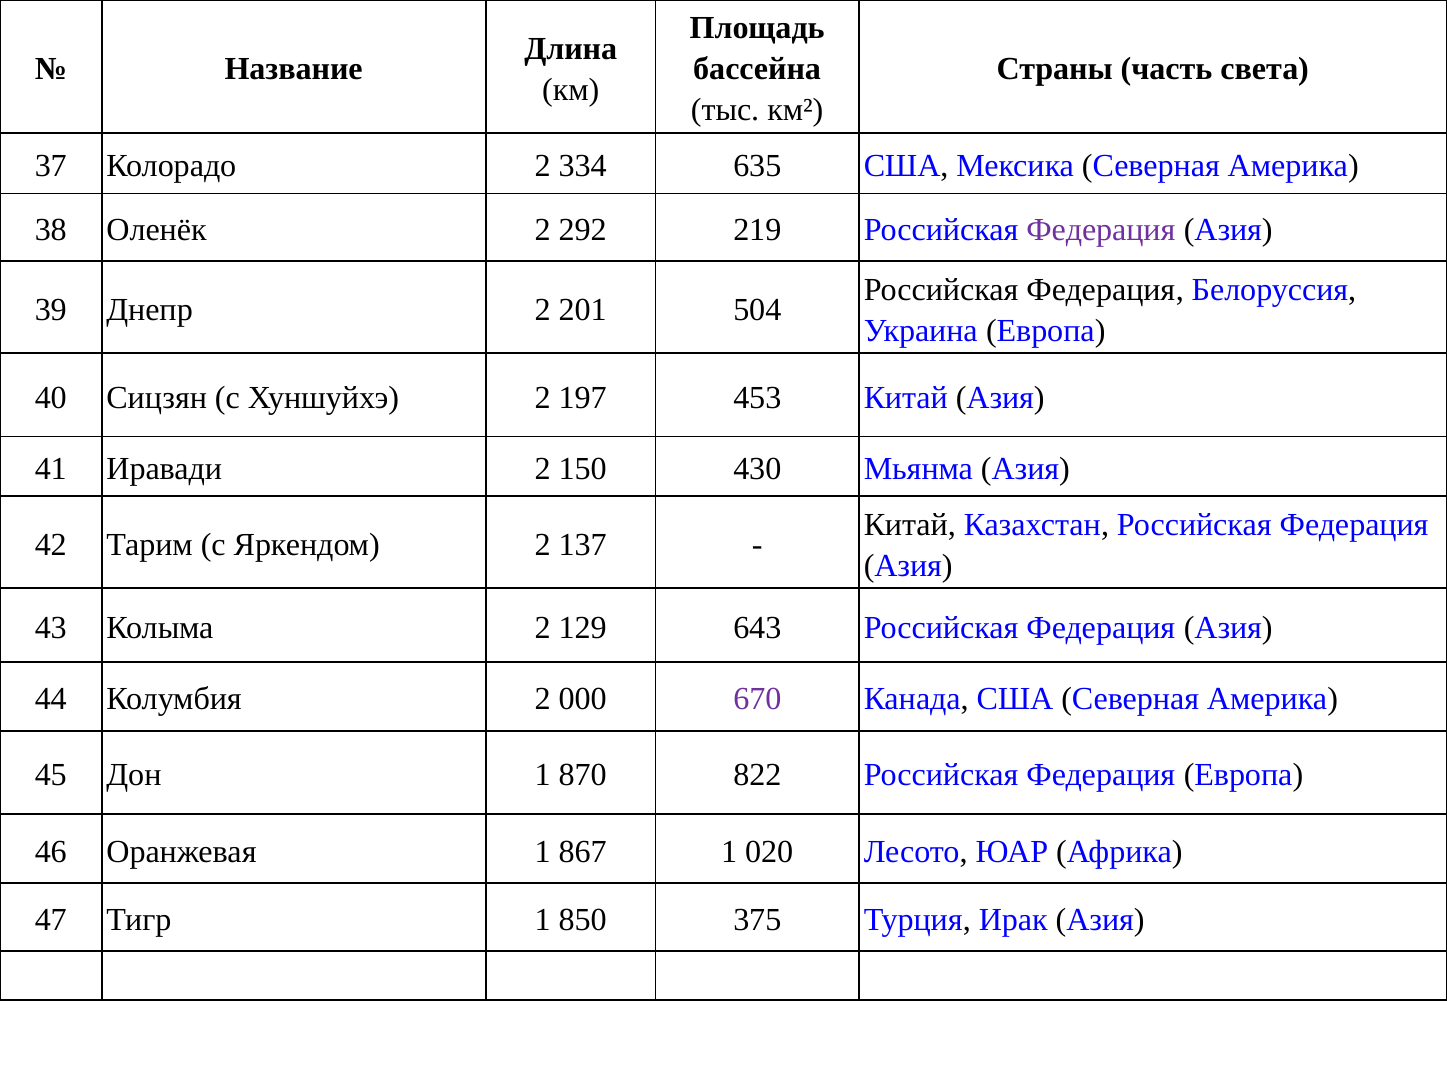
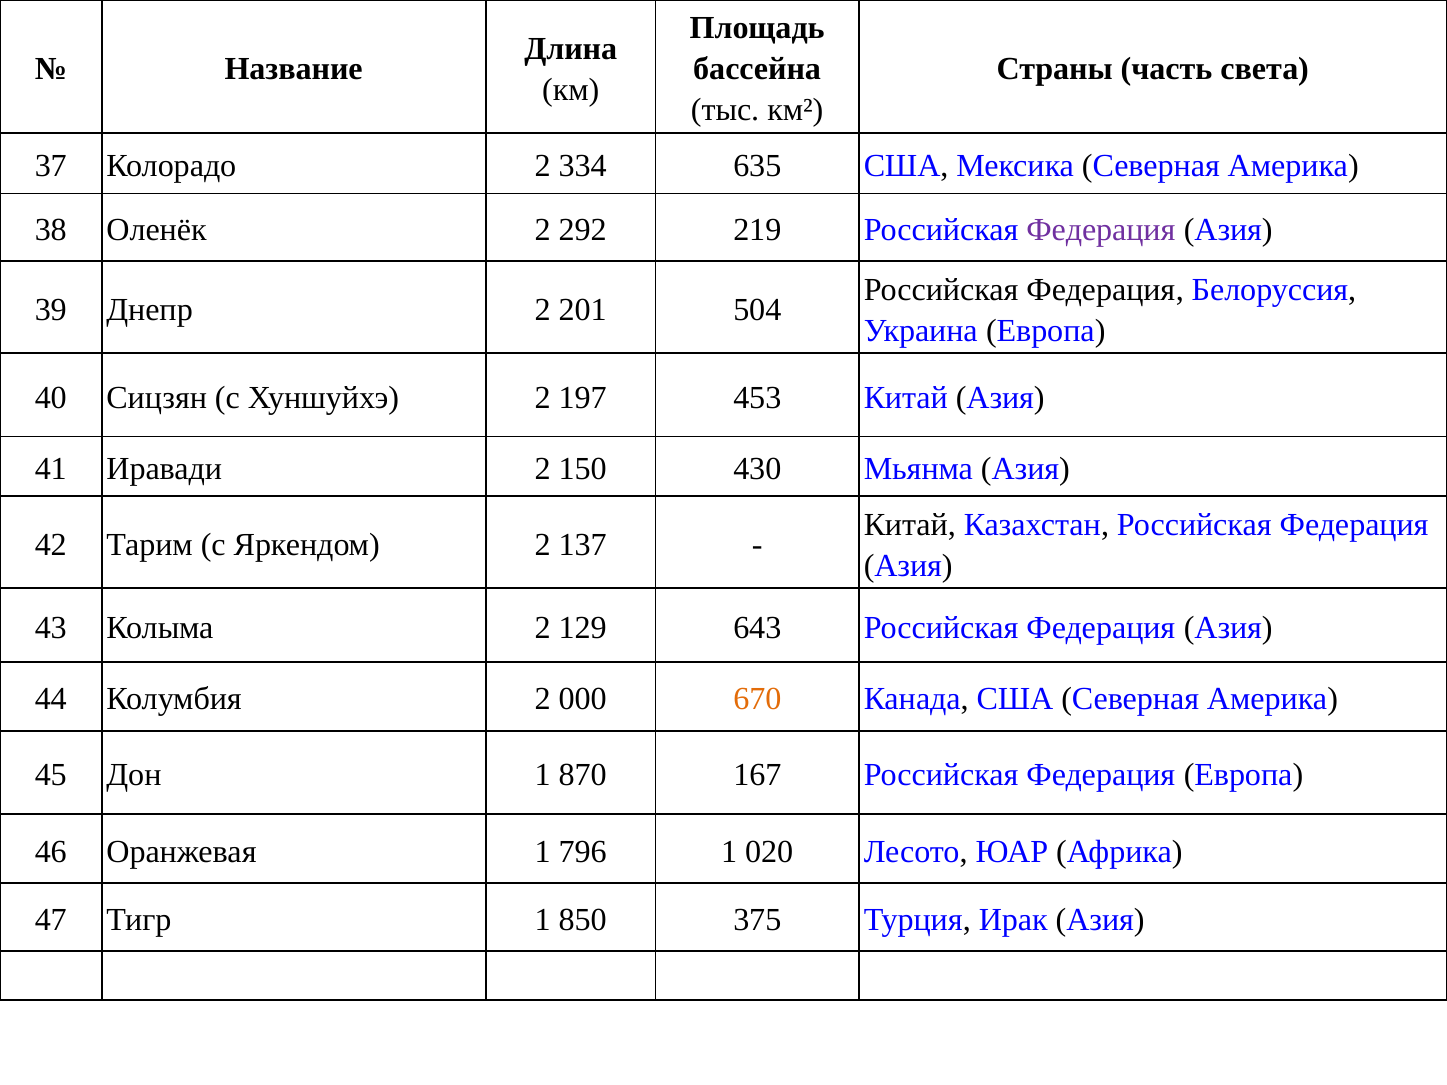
670 colour: purple -> orange
822: 822 -> 167
867: 867 -> 796
